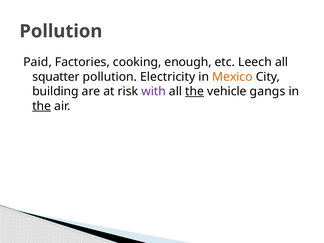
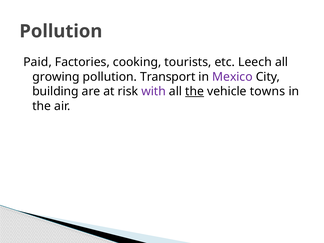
enough: enough -> tourists
squatter: squatter -> growing
Electricity: Electricity -> Transport
Mexico colour: orange -> purple
gangs: gangs -> towns
the at (42, 106) underline: present -> none
